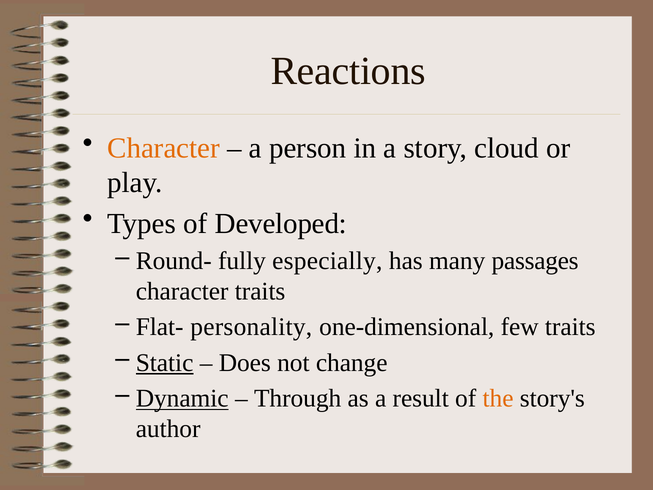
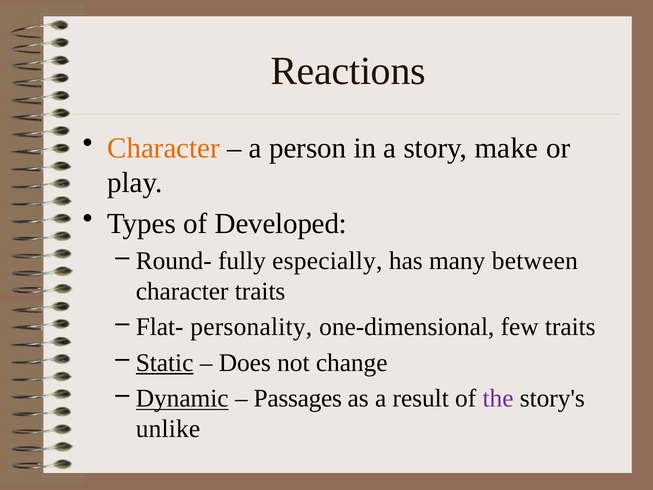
cloud: cloud -> make
passages: passages -> between
Through: Through -> Passages
the colour: orange -> purple
author: author -> unlike
